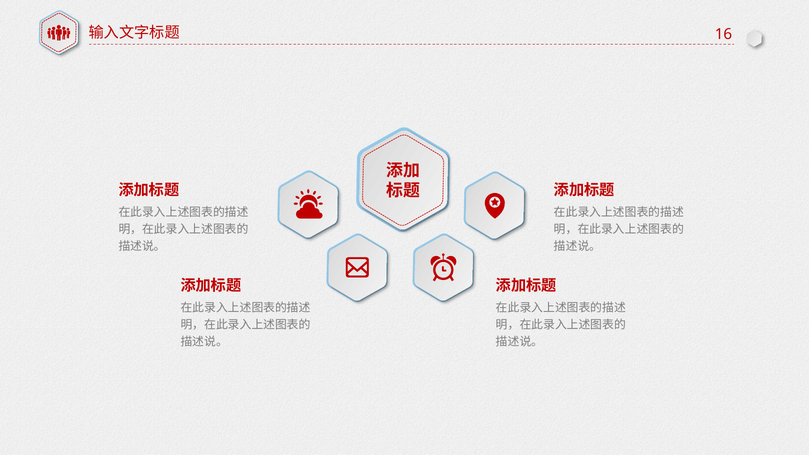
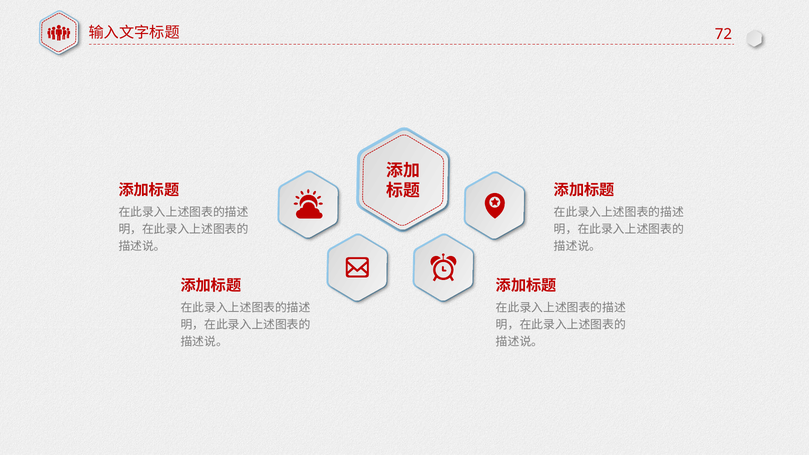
16: 16 -> 72
